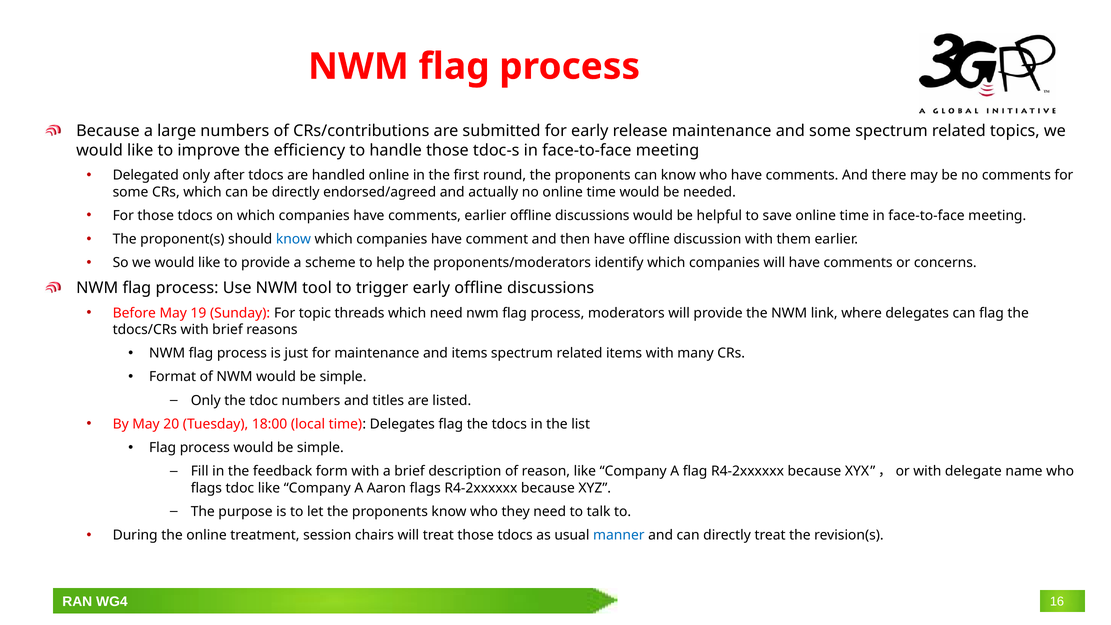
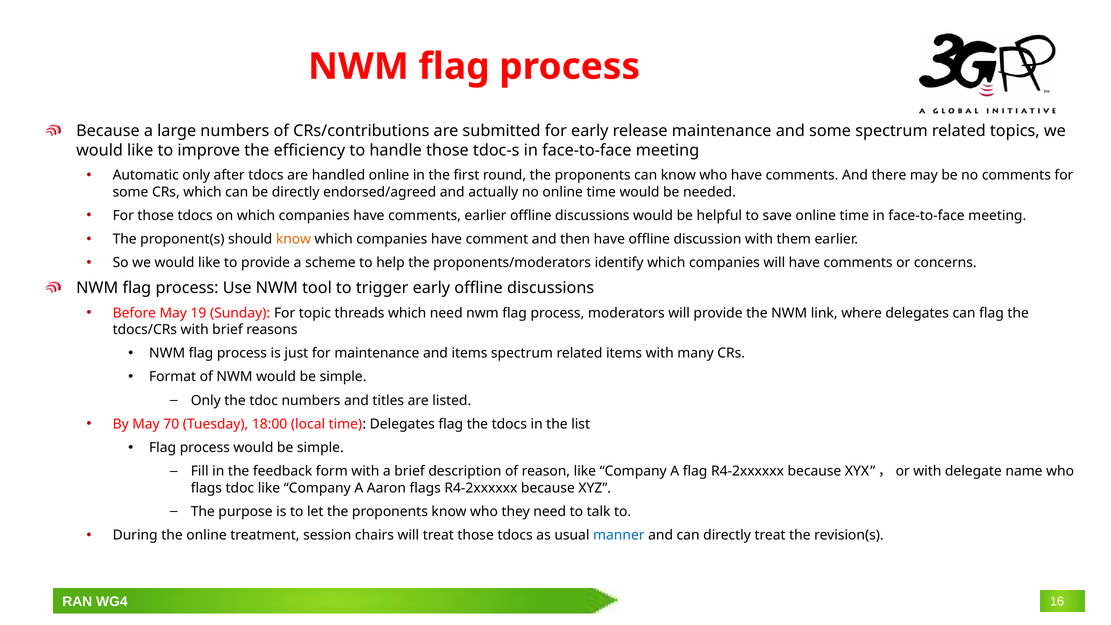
Delegated: Delegated -> Automatic
know at (293, 239) colour: blue -> orange
20: 20 -> 70
